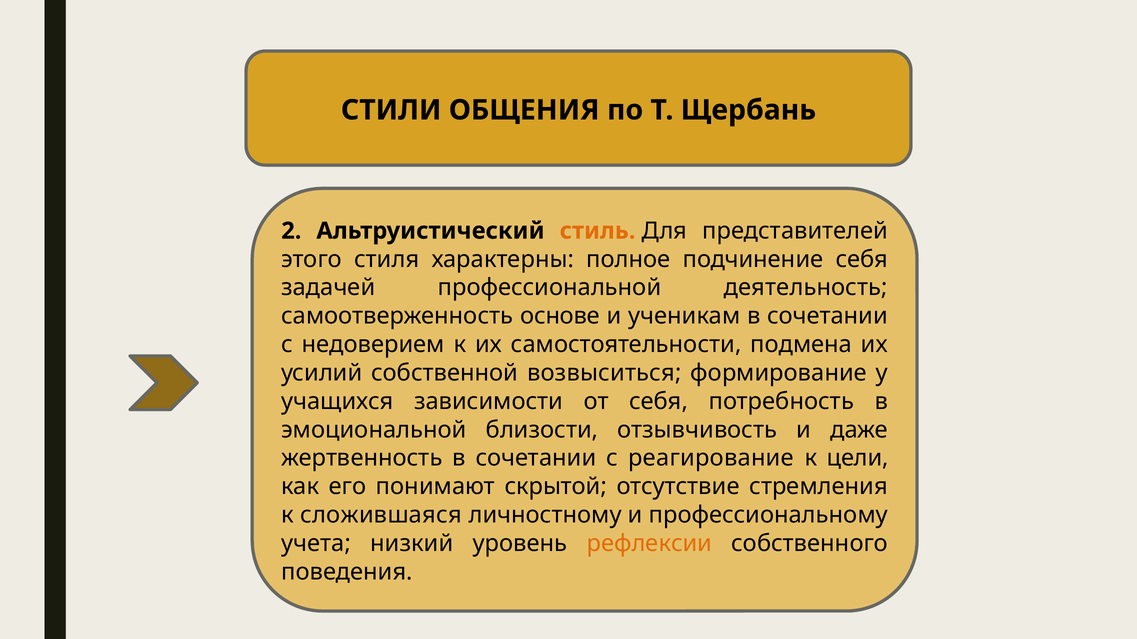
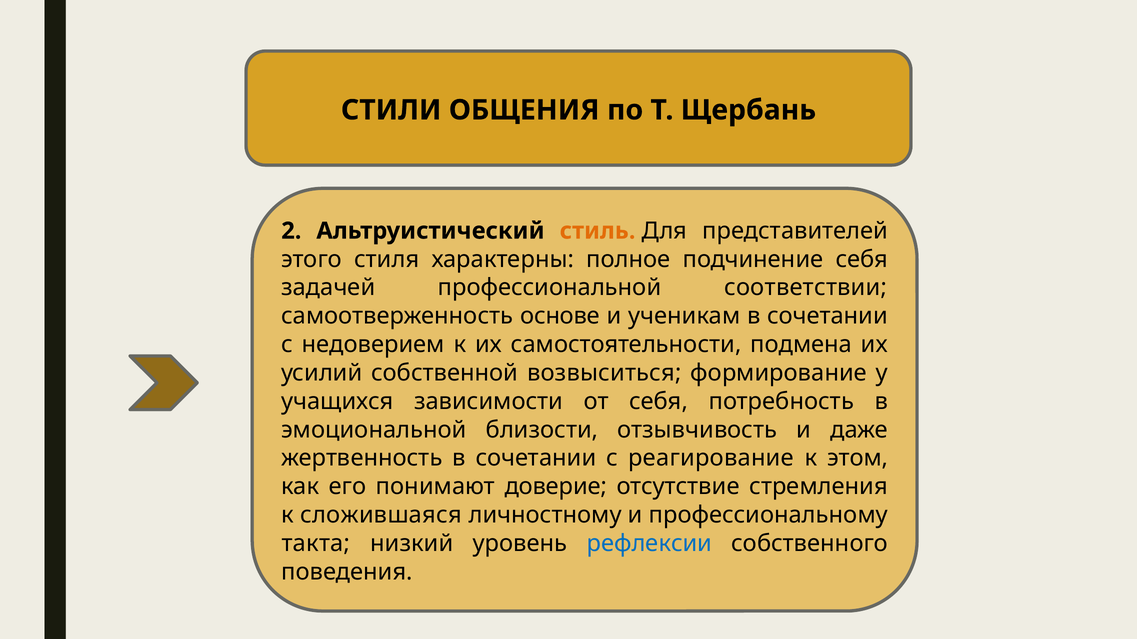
деятельность: деятельность -> соответствии
цели: цели -> этом
скрытой: скрытой -> доверие
учета: учета -> такта
рефлексии colour: orange -> blue
